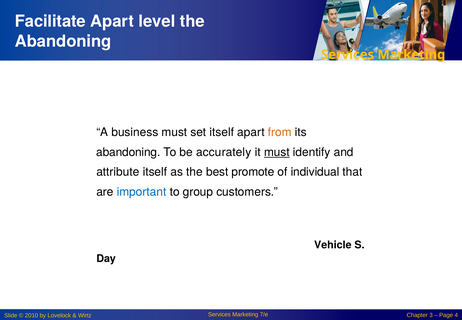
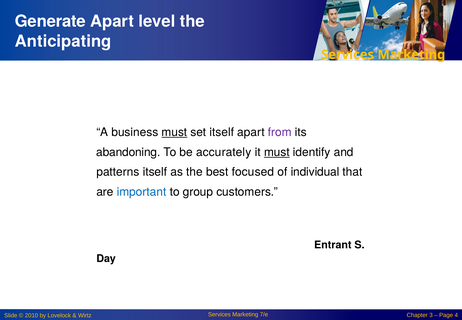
Facilitate: Facilitate -> Generate
Abandoning at (63, 41): Abandoning -> Anticipating
must at (174, 132) underline: none -> present
from colour: orange -> purple
attribute: attribute -> patterns
promote: promote -> focused
Vehicle: Vehicle -> Entrant
